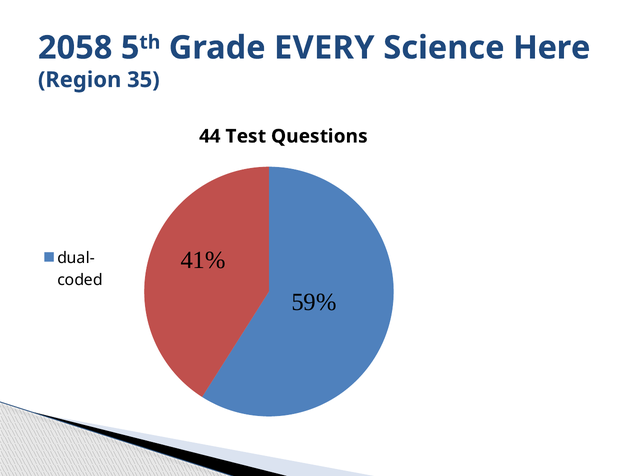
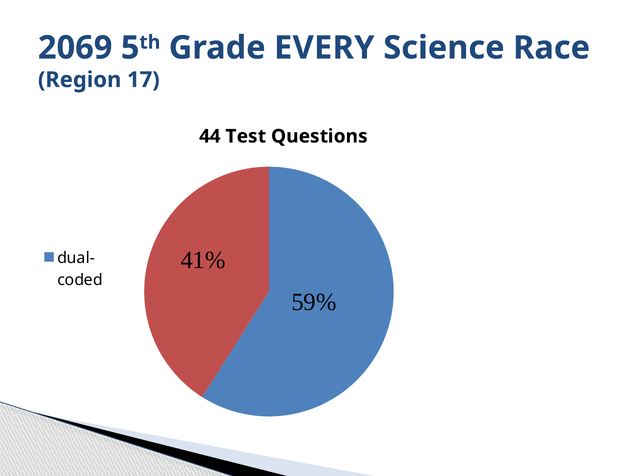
2058: 2058 -> 2069
Here: Here -> Race
35: 35 -> 17
